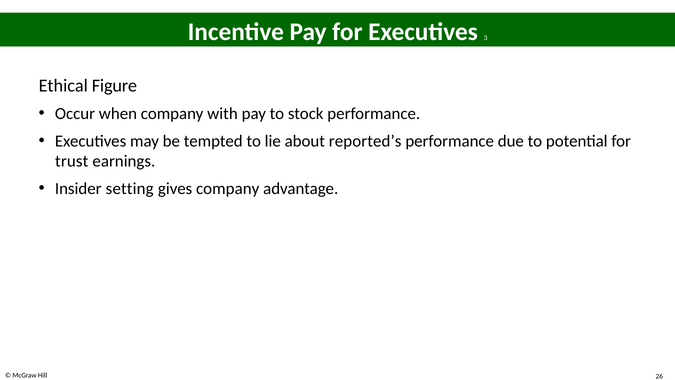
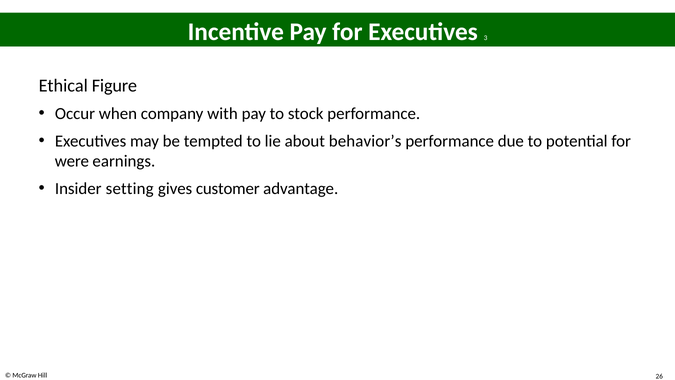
reported’s: reported’s -> behavior’s
trust: trust -> were
gives company: company -> customer
